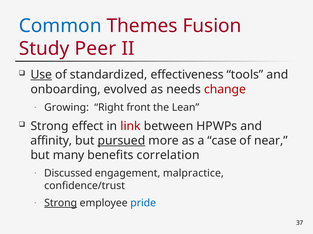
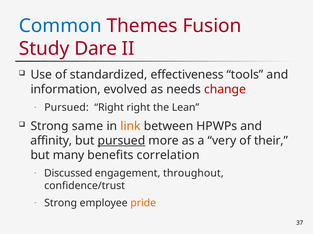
Peer: Peer -> Dare
Use underline: present -> none
onboarding: onboarding -> information
Growing at (67, 108): Growing -> Pursued
Right front: front -> right
effect: effect -> same
link colour: red -> orange
case: case -> very
near: near -> their
malpractice: malpractice -> throughout
Strong at (61, 204) underline: present -> none
pride colour: blue -> orange
